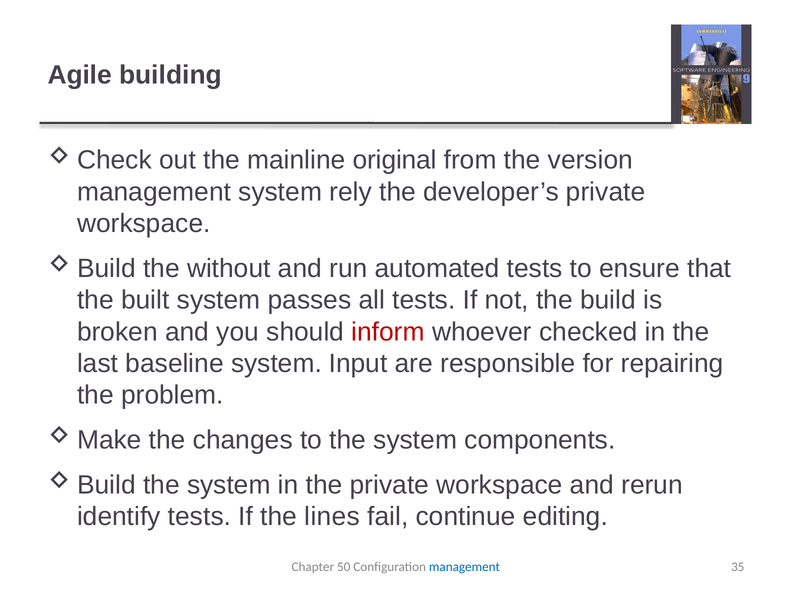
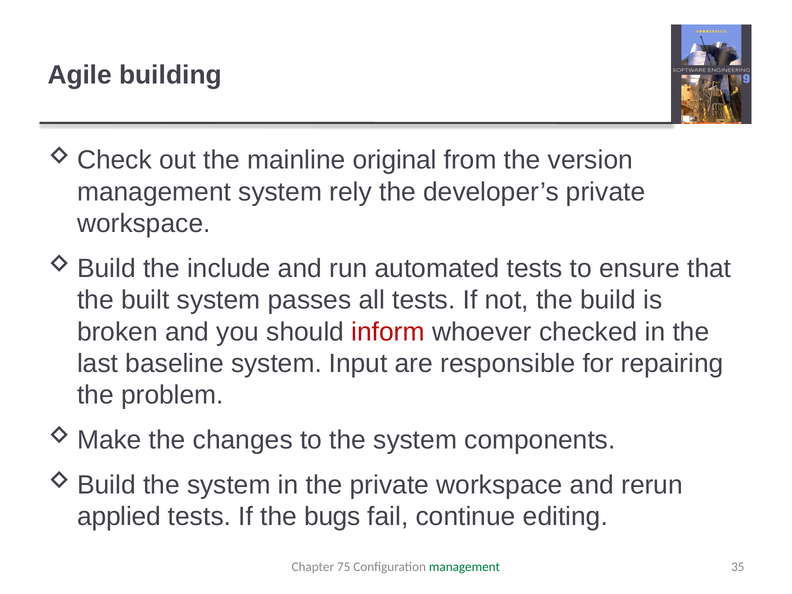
without: without -> include
identify: identify -> applied
lines: lines -> bugs
50: 50 -> 75
management at (464, 567) colour: blue -> green
